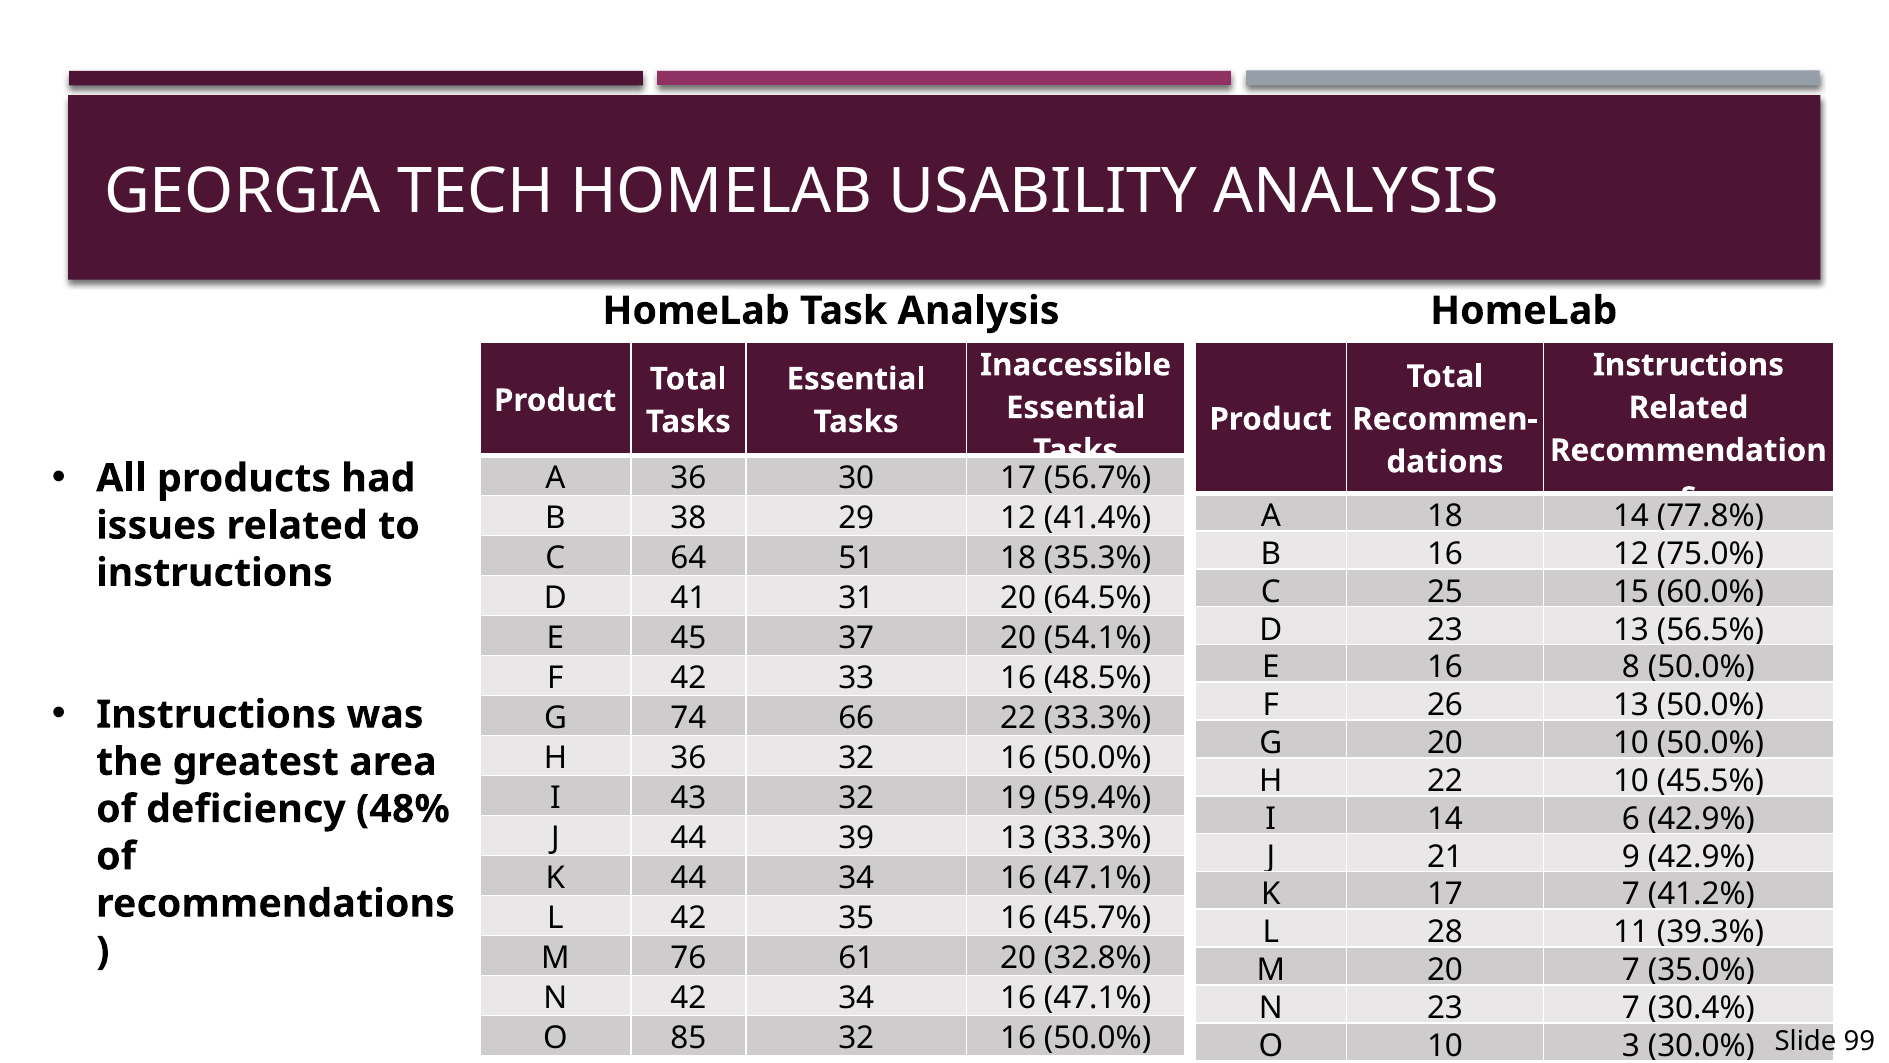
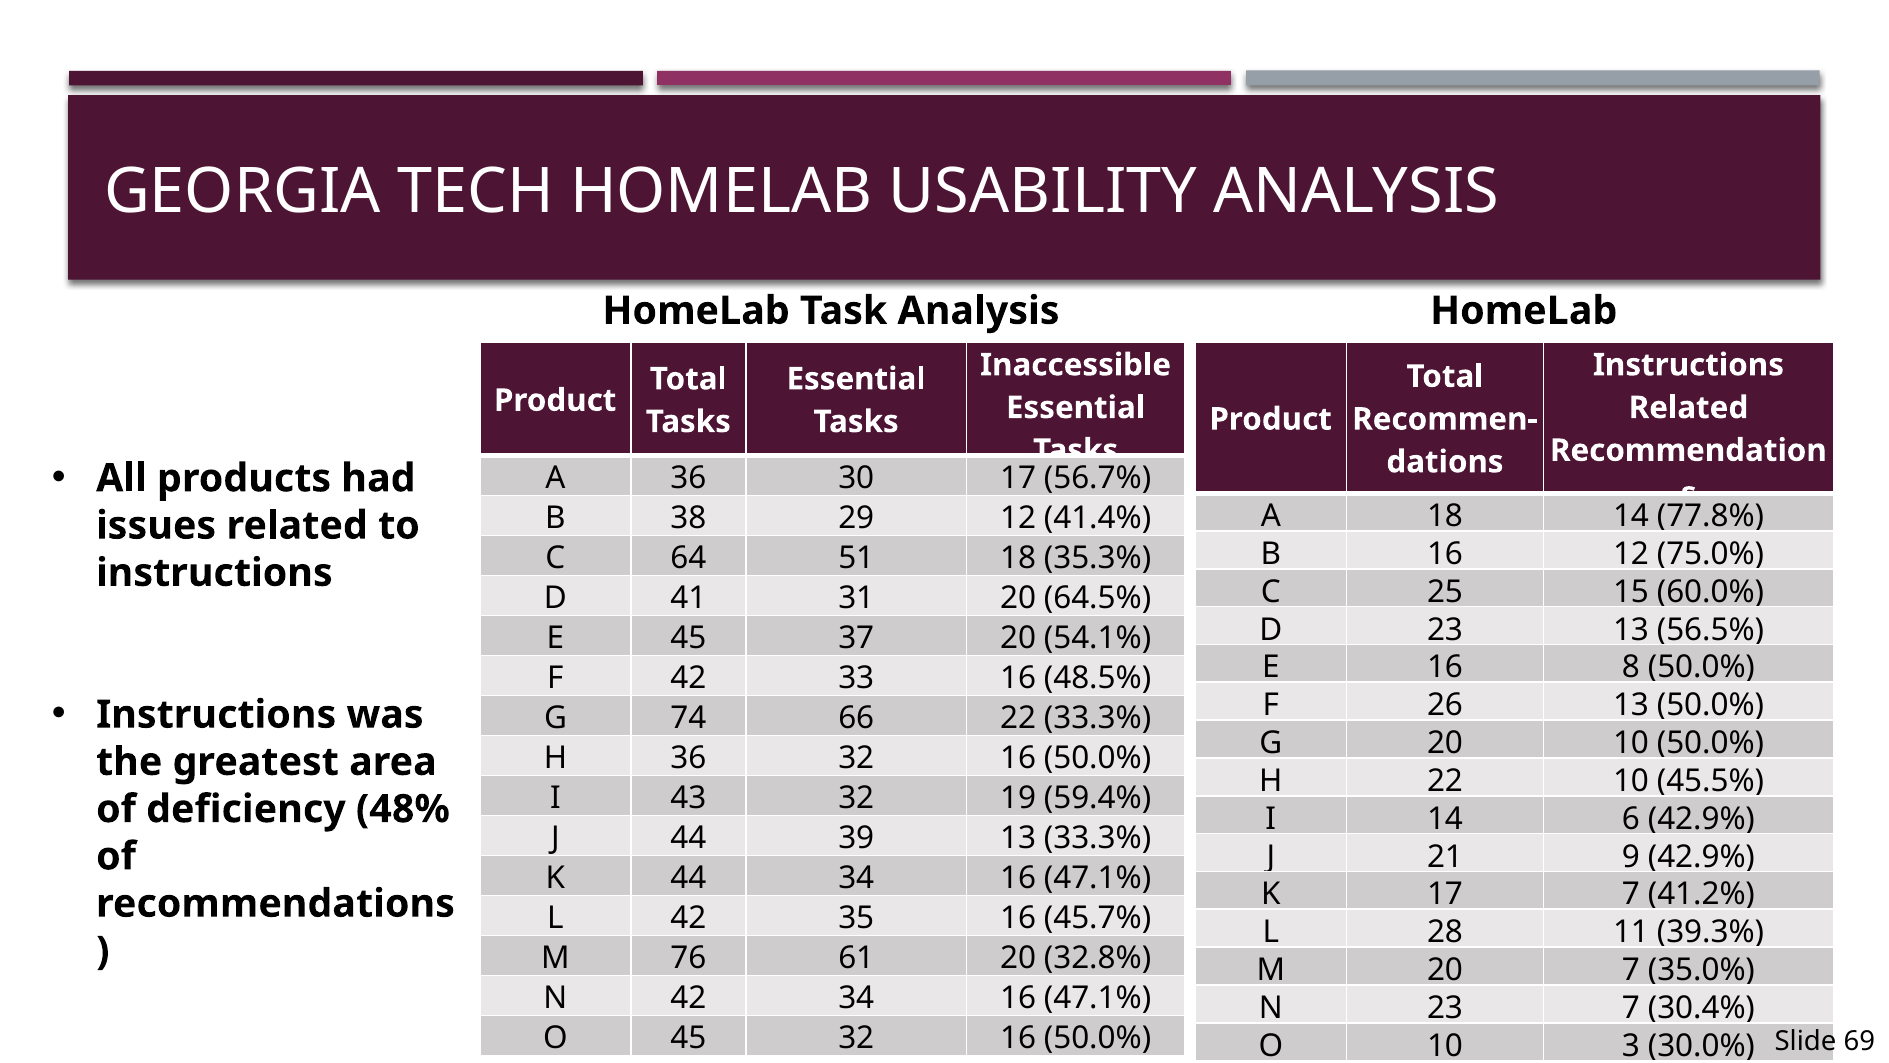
O 85: 85 -> 45
99: 99 -> 69
